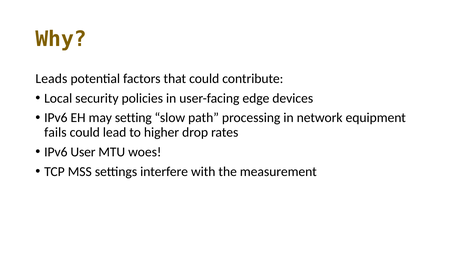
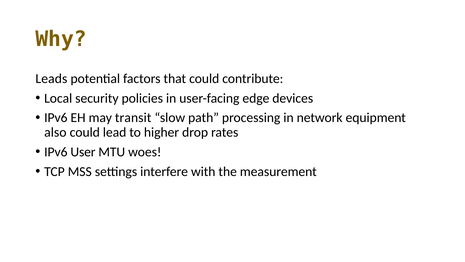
setting: setting -> transit
fails: fails -> also
